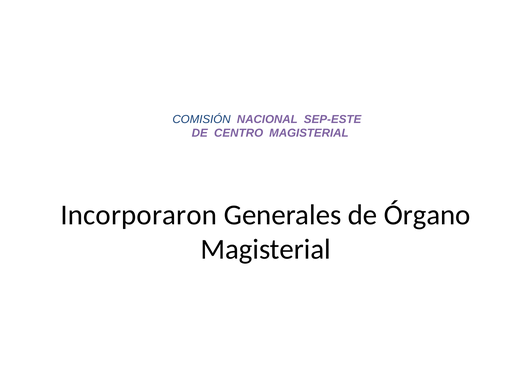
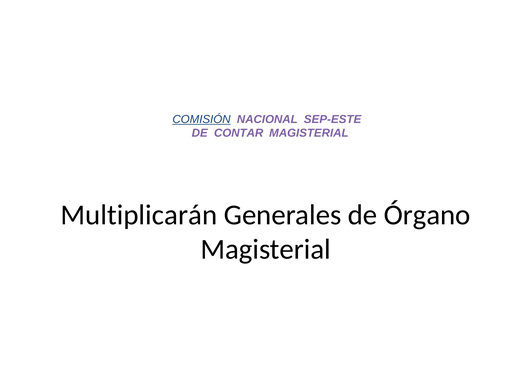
COMISIÓN underline: none -> present
CENTRO: CENTRO -> CONTAR
Incorporaron: Incorporaron -> Multiplicarán
